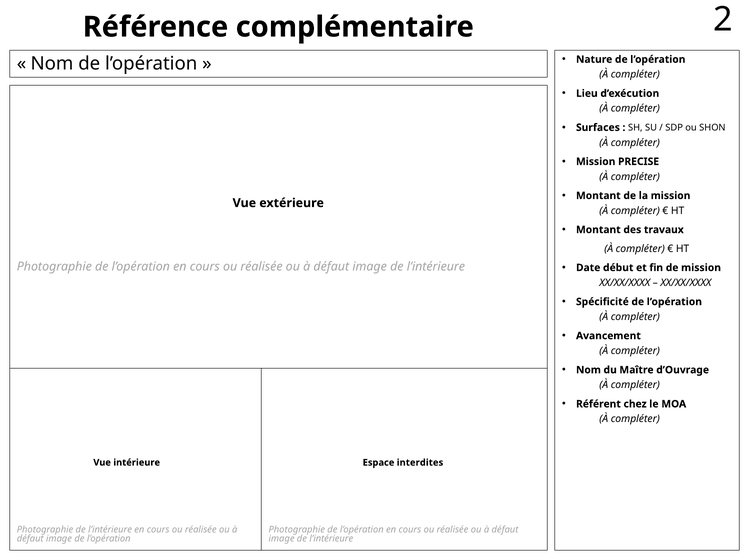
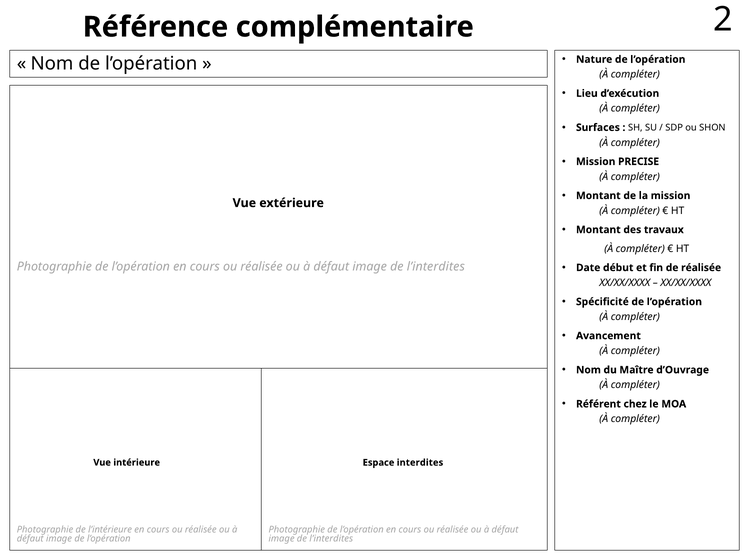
de mission: mission -> réalisée
l’intérieure at (436, 267): l’intérieure -> l’interdites
l’intérieure at (331, 539): l’intérieure -> l’interdites
